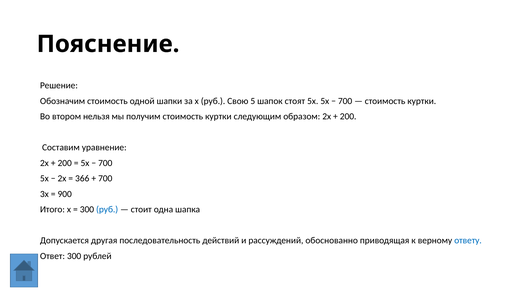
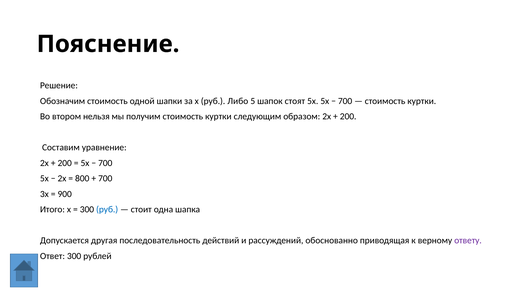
Свою: Свою -> Либо
366: 366 -> 800
ответу colour: blue -> purple
